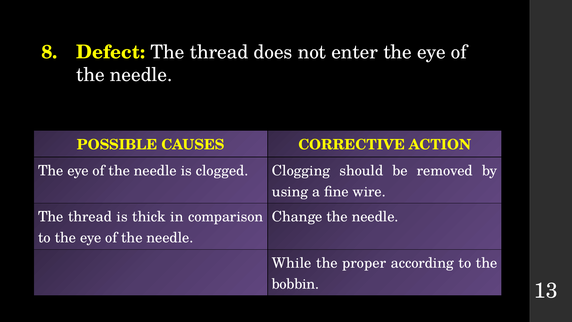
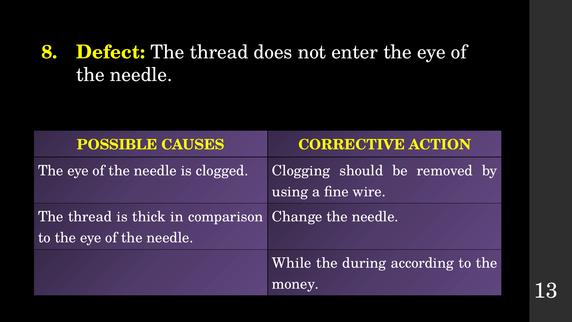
proper: proper -> during
bobbin: bobbin -> money
